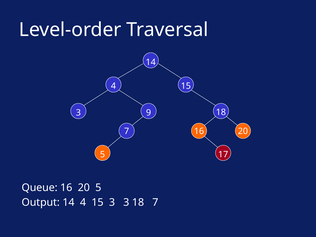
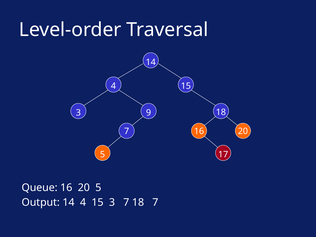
3 3: 3 -> 7
